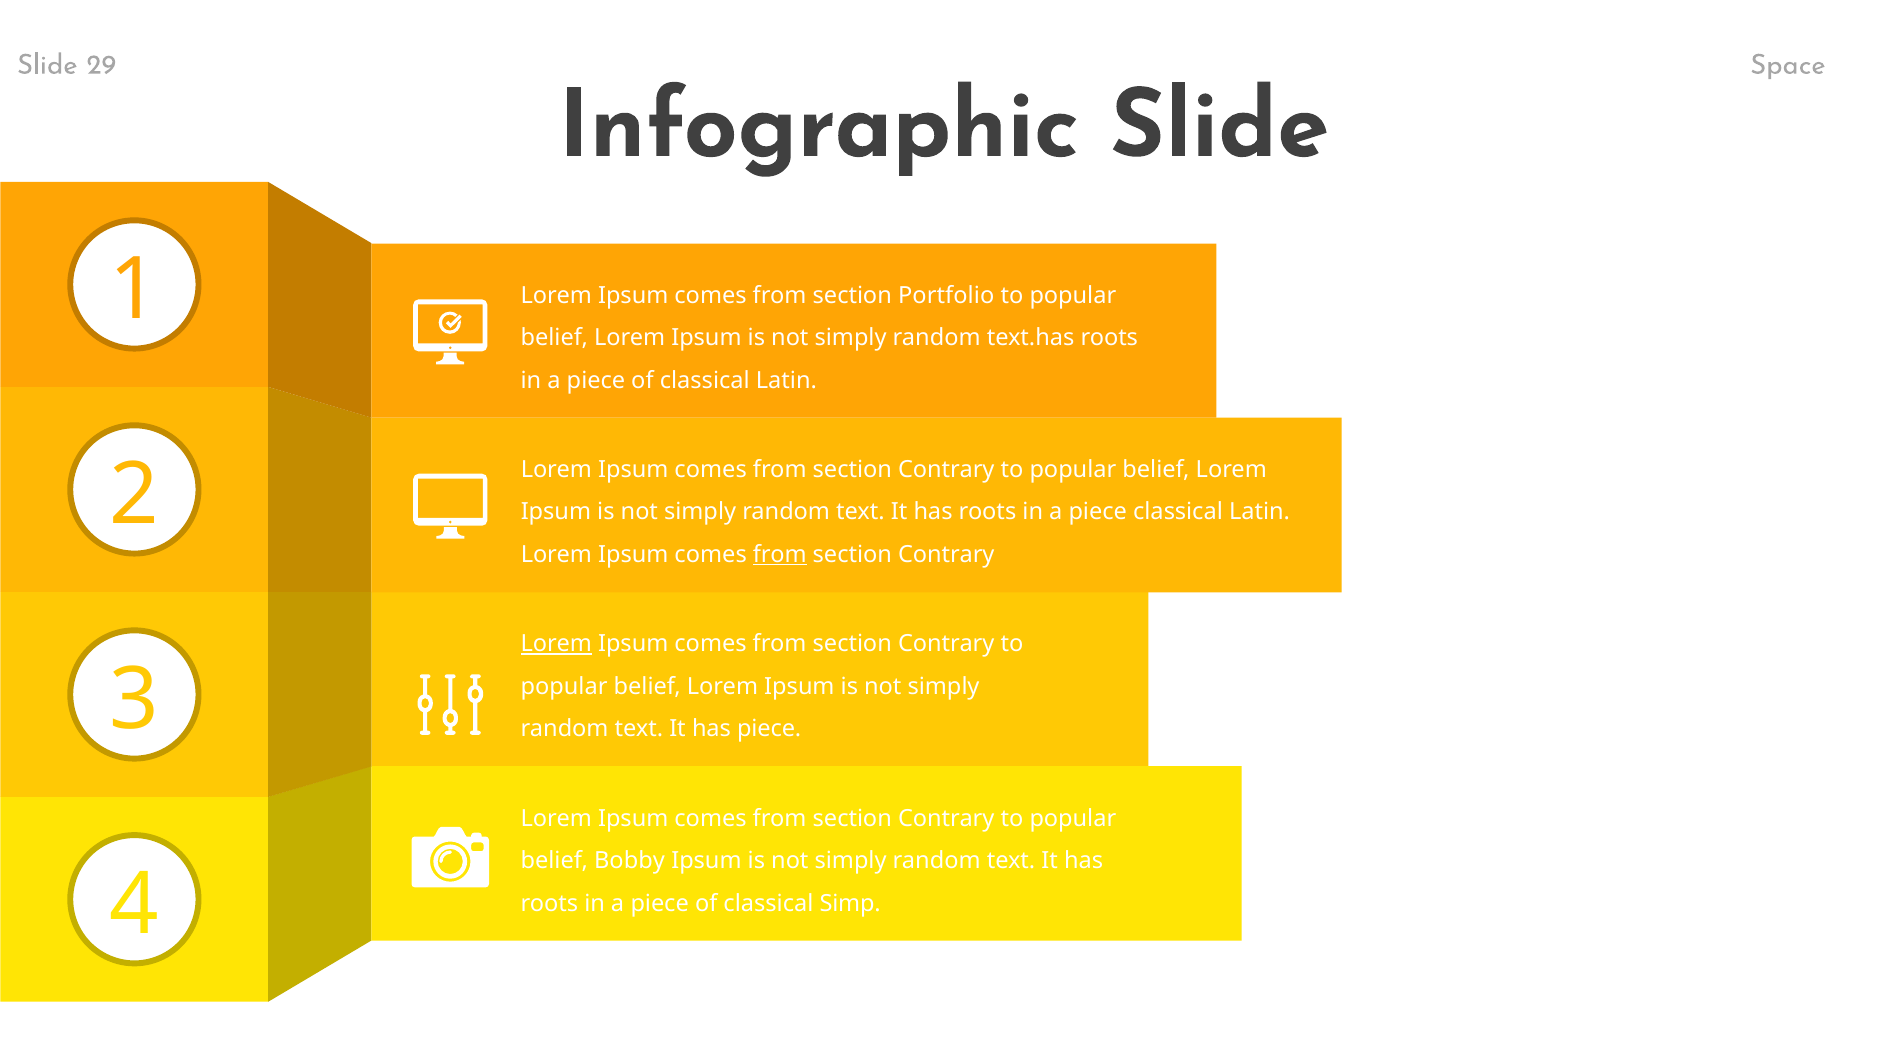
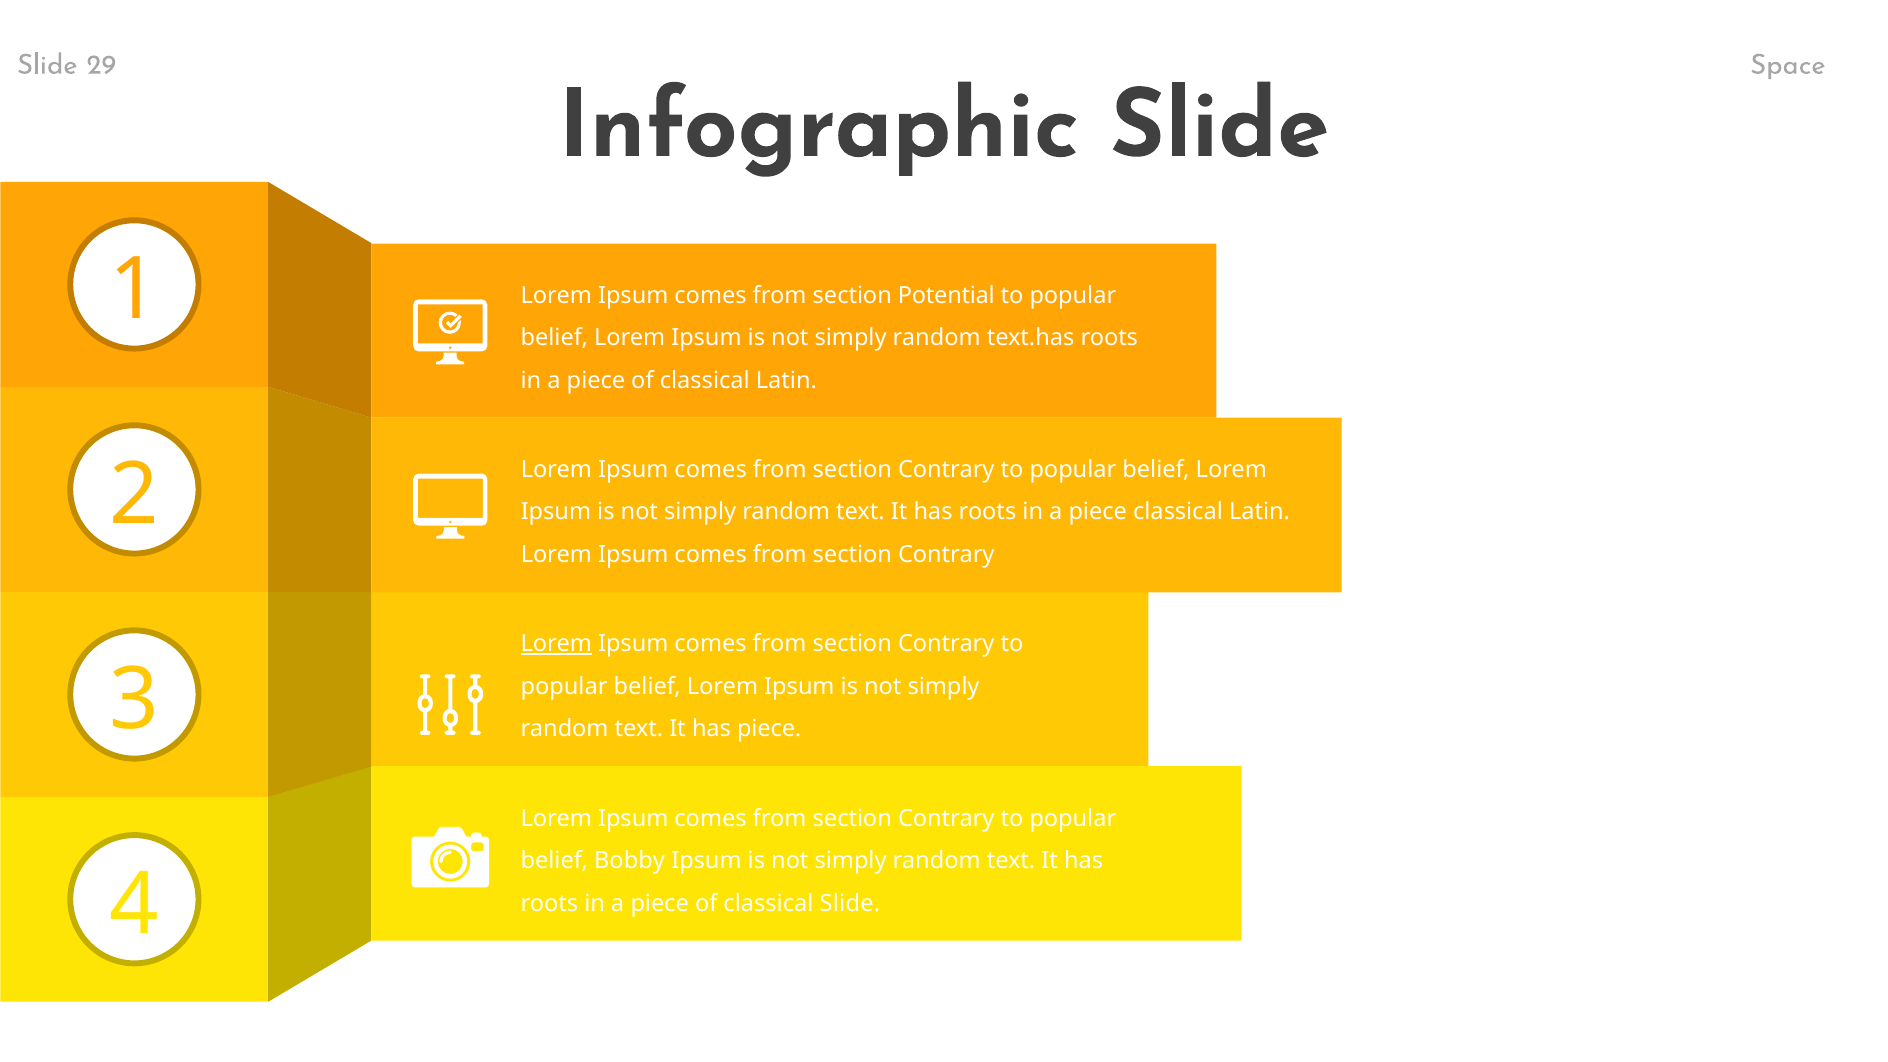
Portfolio: Portfolio -> Potential
from at (780, 554) underline: present -> none
classical Simp: Simp -> Slide
